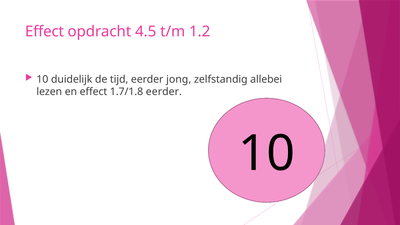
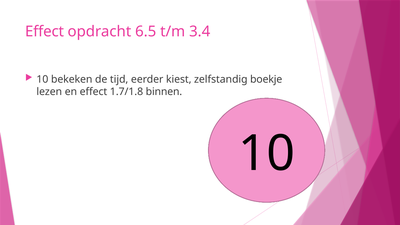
4.5: 4.5 -> 6.5
1.2: 1.2 -> 3.4
duidelijk: duidelijk -> bekeken
jong: jong -> kiest
allebei: allebei -> boekje
1.7/1.8 eerder: eerder -> binnen
